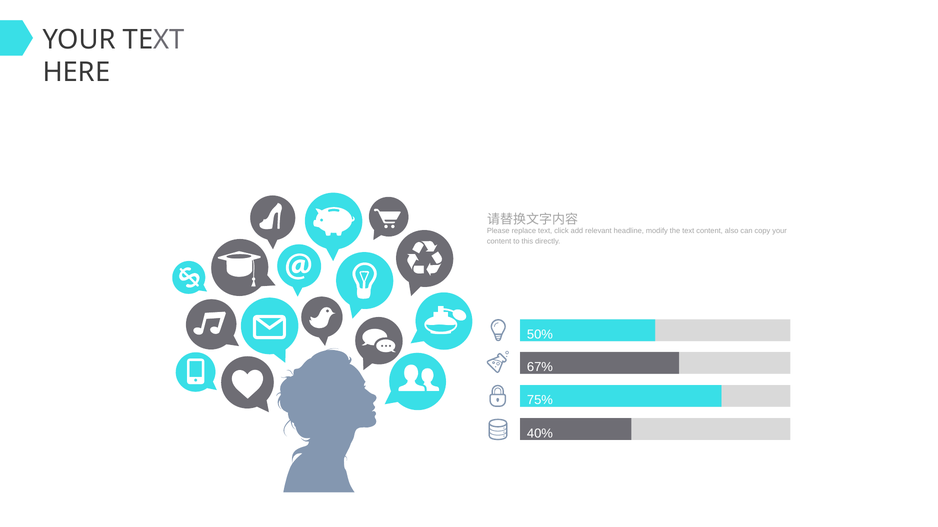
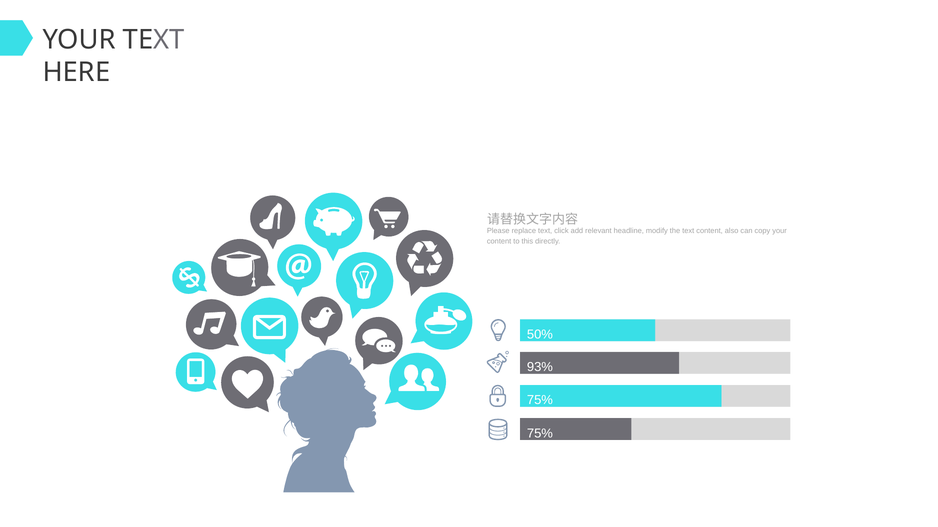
67%: 67% -> 93%
40% at (540, 434): 40% -> 75%
